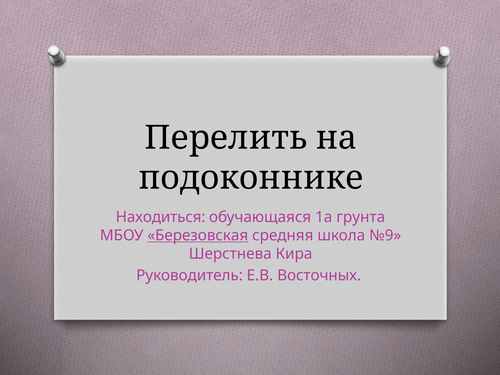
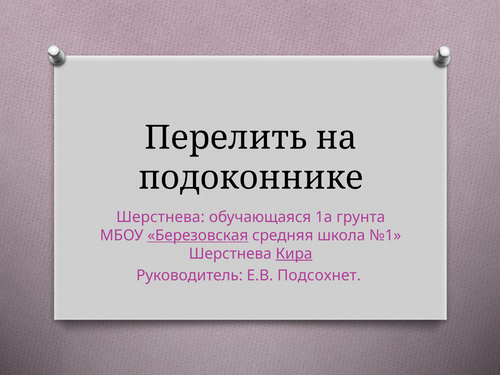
Находиться at (161, 217): Находиться -> Шерстнева
№9: №9 -> №1
Кира underline: none -> present
Восточных: Восточных -> Подсохнет
